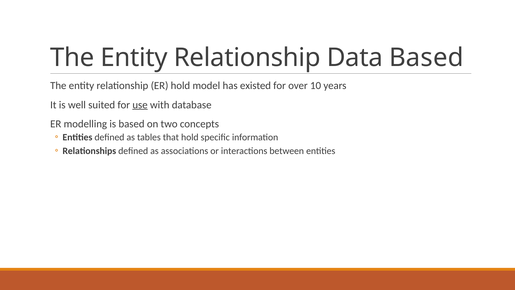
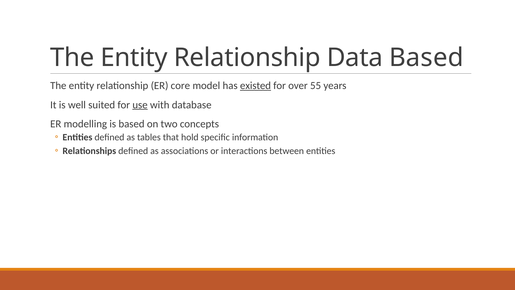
ER hold: hold -> core
existed underline: none -> present
10: 10 -> 55
